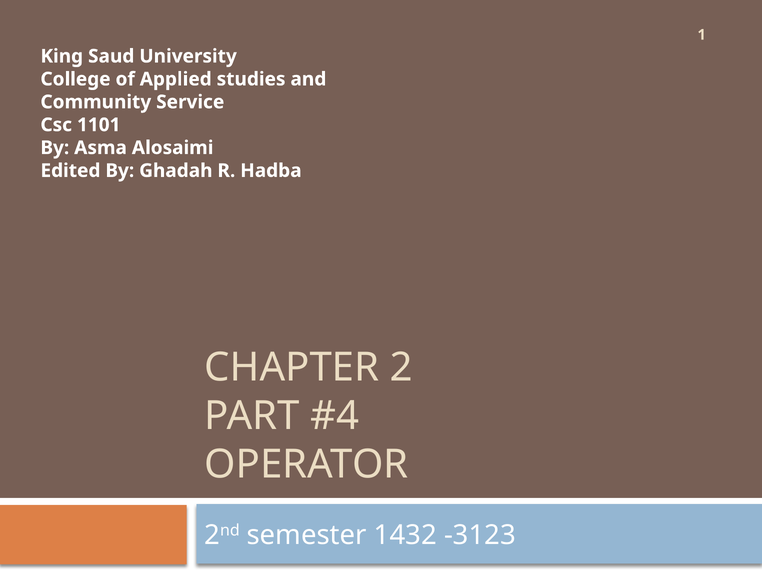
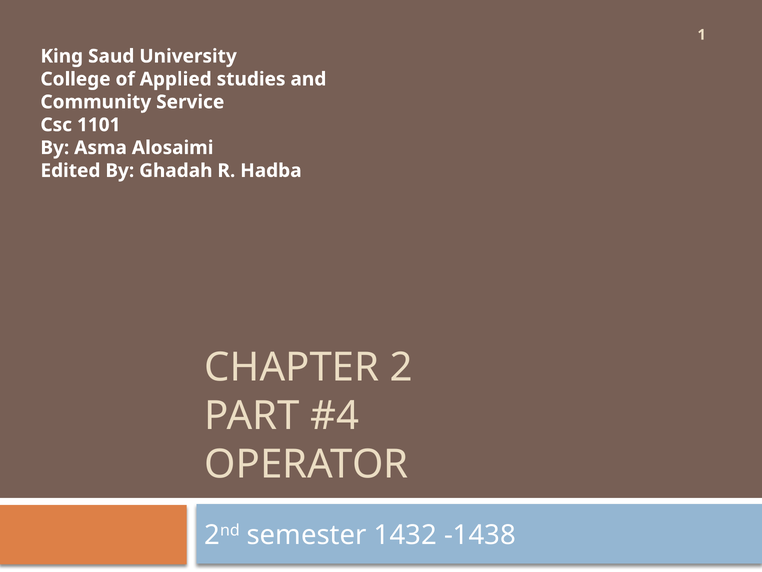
-3123: -3123 -> -1438
